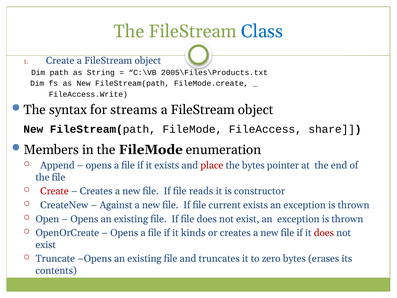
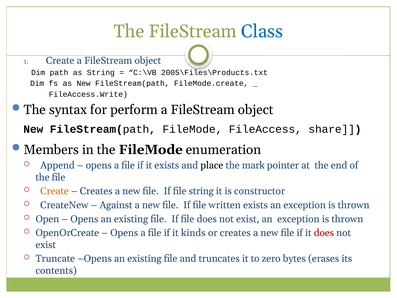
streams: streams -> perform
place colour: red -> black
the bytes: bytes -> mark
Create at (54, 191) colour: red -> orange
file reads: reads -> string
current: current -> written
